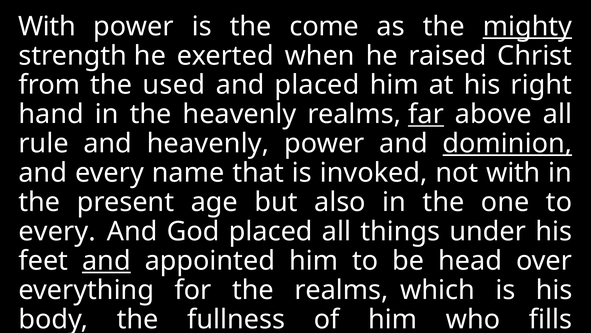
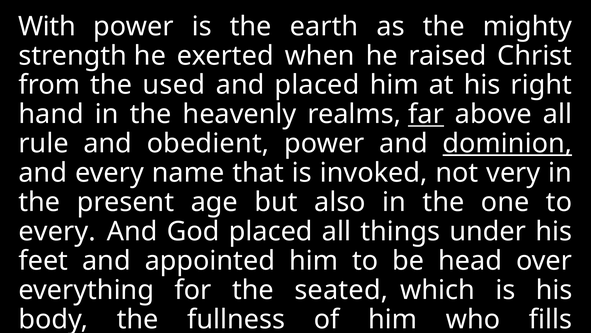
come: come -> earth
mighty underline: present -> none
and heavenly: heavenly -> obedient
not with: with -> very
and at (106, 260) underline: present -> none
the realms: realms -> seated
